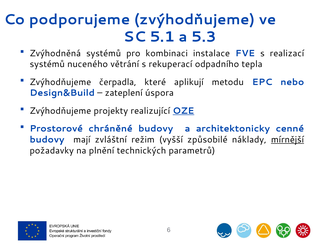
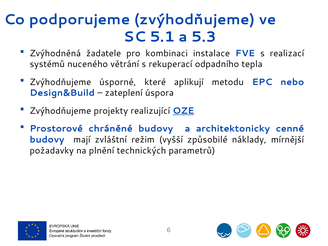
Zvýhodněná systémů: systémů -> žadatele
čerpadla: čerpadla -> úsporné
mírnější underline: present -> none
